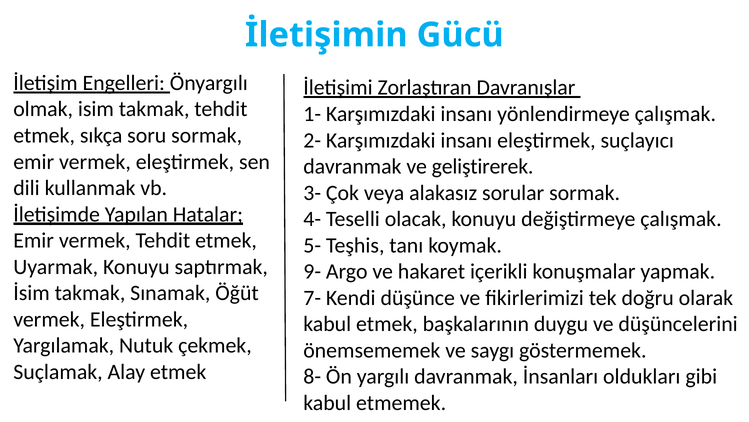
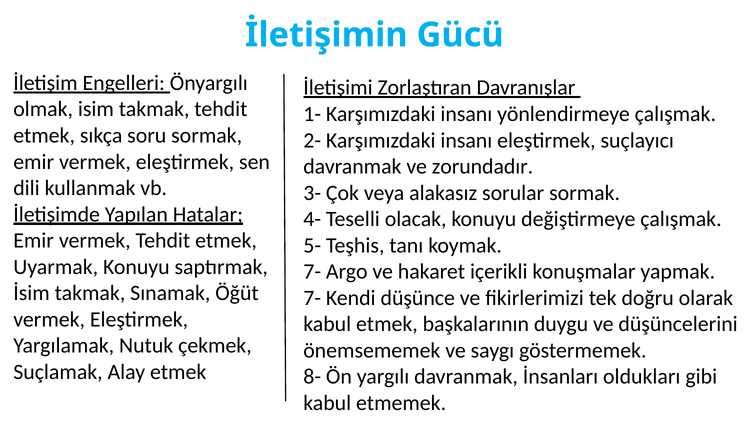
geliştirerek: geliştirerek -> zorundadır
9- at (312, 271): 9- -> 7-
